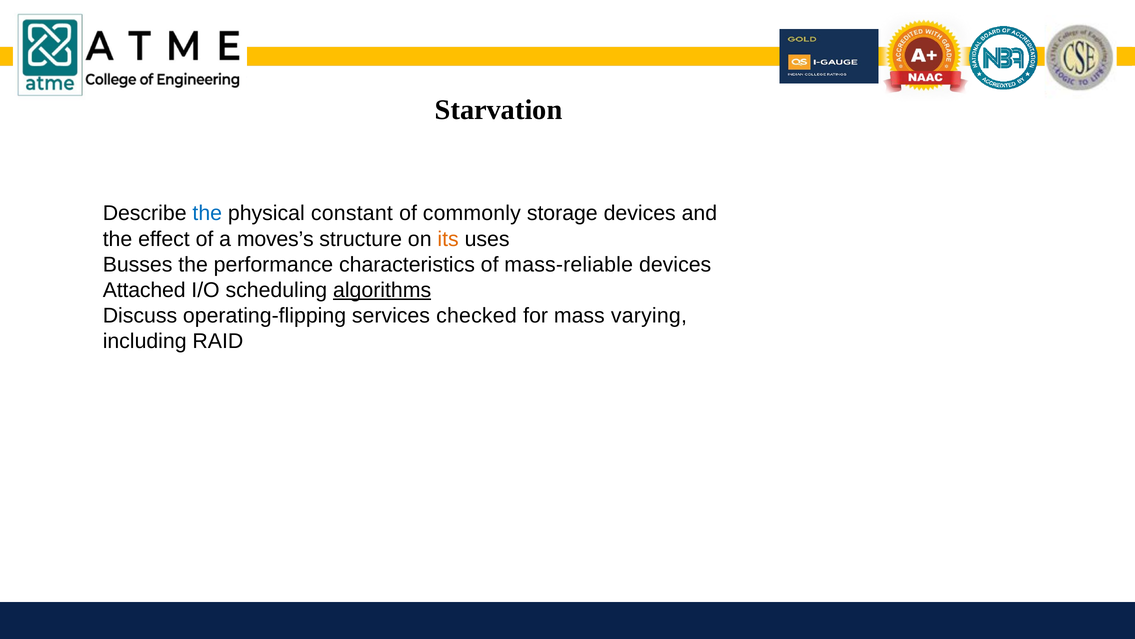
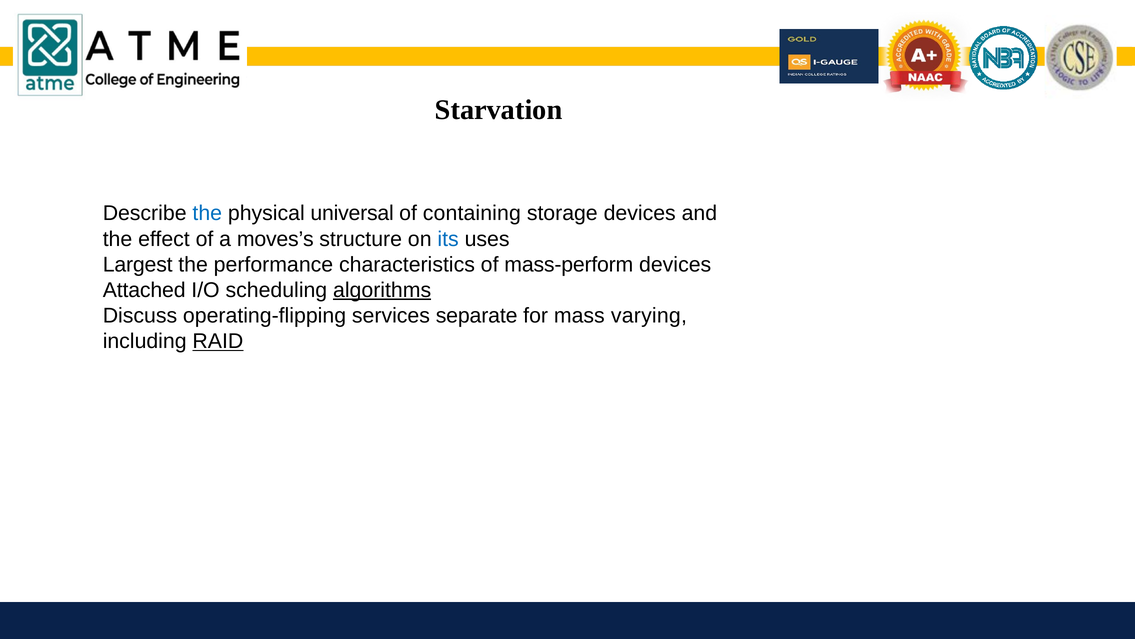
constant: constant -> universal
commonly: commonly -> containing
its colour: orange -> blue
Busses: Busses -> Largest
mass-reliable: mass-reliable -> mass-perform
checked: checked -> separate
RAID underline: none -> present
